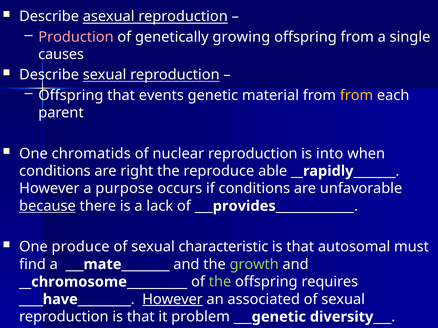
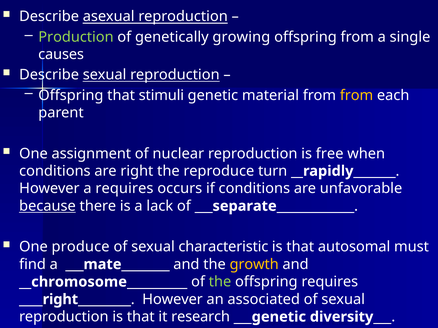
Production colour: pink -> light green
events: events -> stimuli
chromatids: chromatids -> assignment
into: into -> free
able: able -> turn
a purpose: purpose -> requires
___provides_____________: ___provides_____________ -> ___separate_____________
growth colour: light green -> yellow
____have_________: ____have_________ -> ____right_________
However at (173, 300) underline: present -> none
problem: problem -> research
